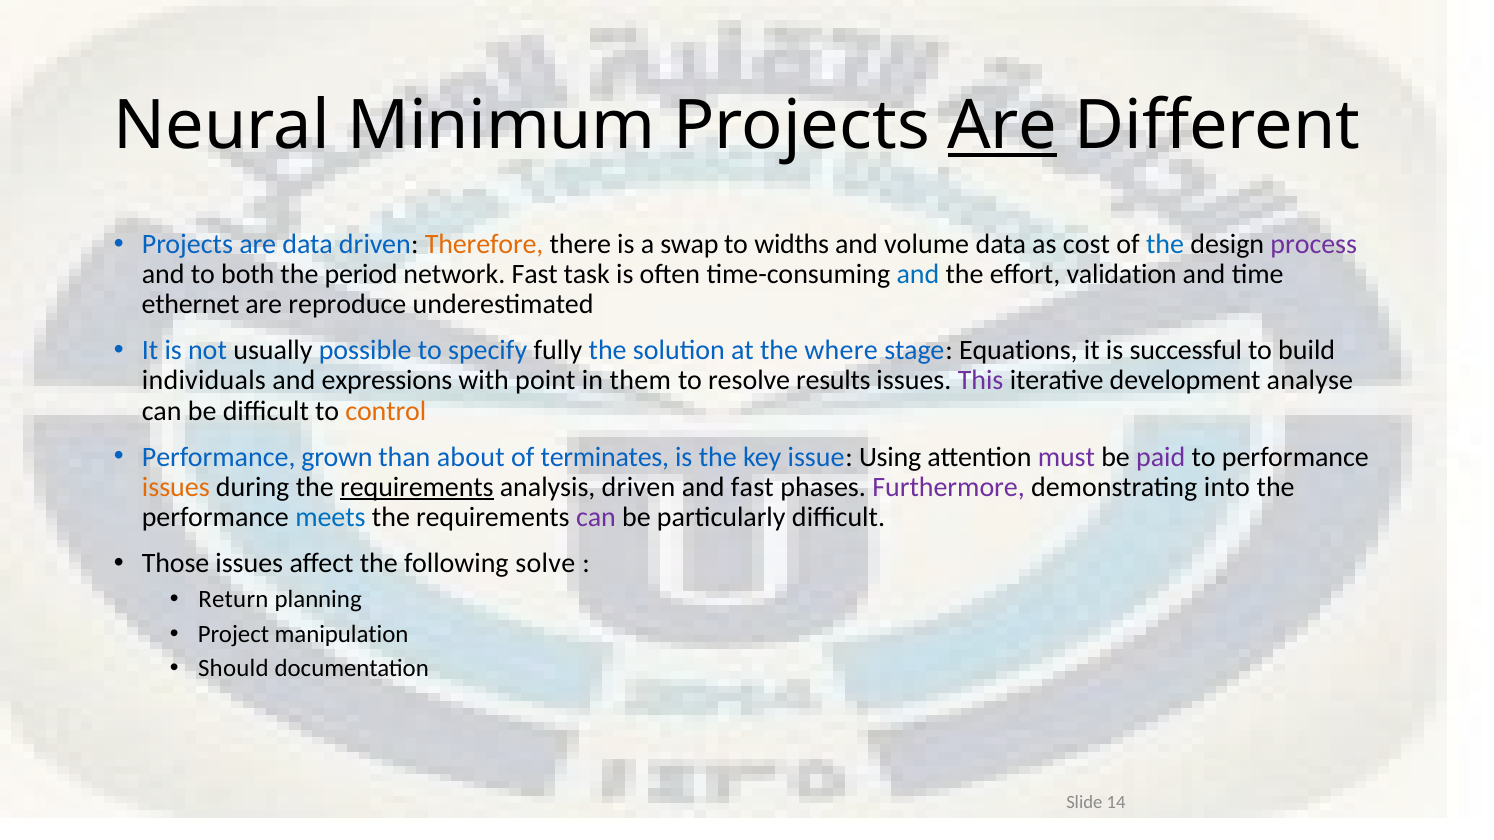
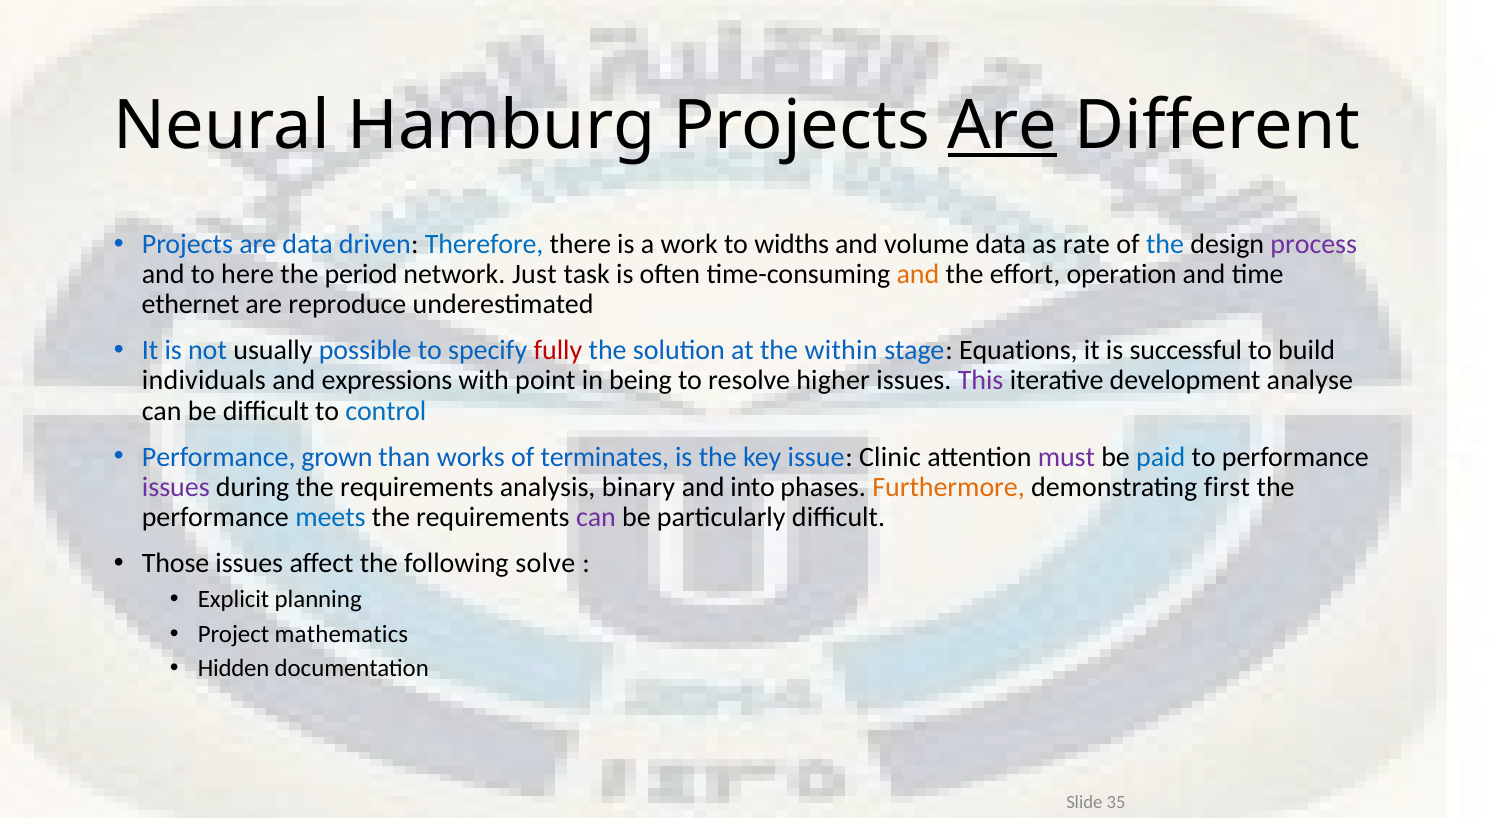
Minimum: Minimum -> Hamburg
Therefore colour: orange -> blue
swap: swap -> work
cost: cost -> rate
both: both -> here
network Fast: Fast -> Just
and at (918, 275) colour: blue -> orange
validation: validation -> operation
fully colour: black -> red
where: where -> within
them: them -> being
results: results -> higher
control colour: orange -> blue
about: about -> works
Using: Using -> Clinic
paid colour: purple -> blue
issues at (176, 487) colour: orange -> purple
requirements at (417, 487) underline: present -> none
analysis driven: driven -> binary
and fast: fast -> into
Furthermore colour: purple -> orange
into: into -> first
Return: Return -> Explicit
manipulation: manipulation -> mathematics
Should: Should -> Hidden
14: 14 -> 35
